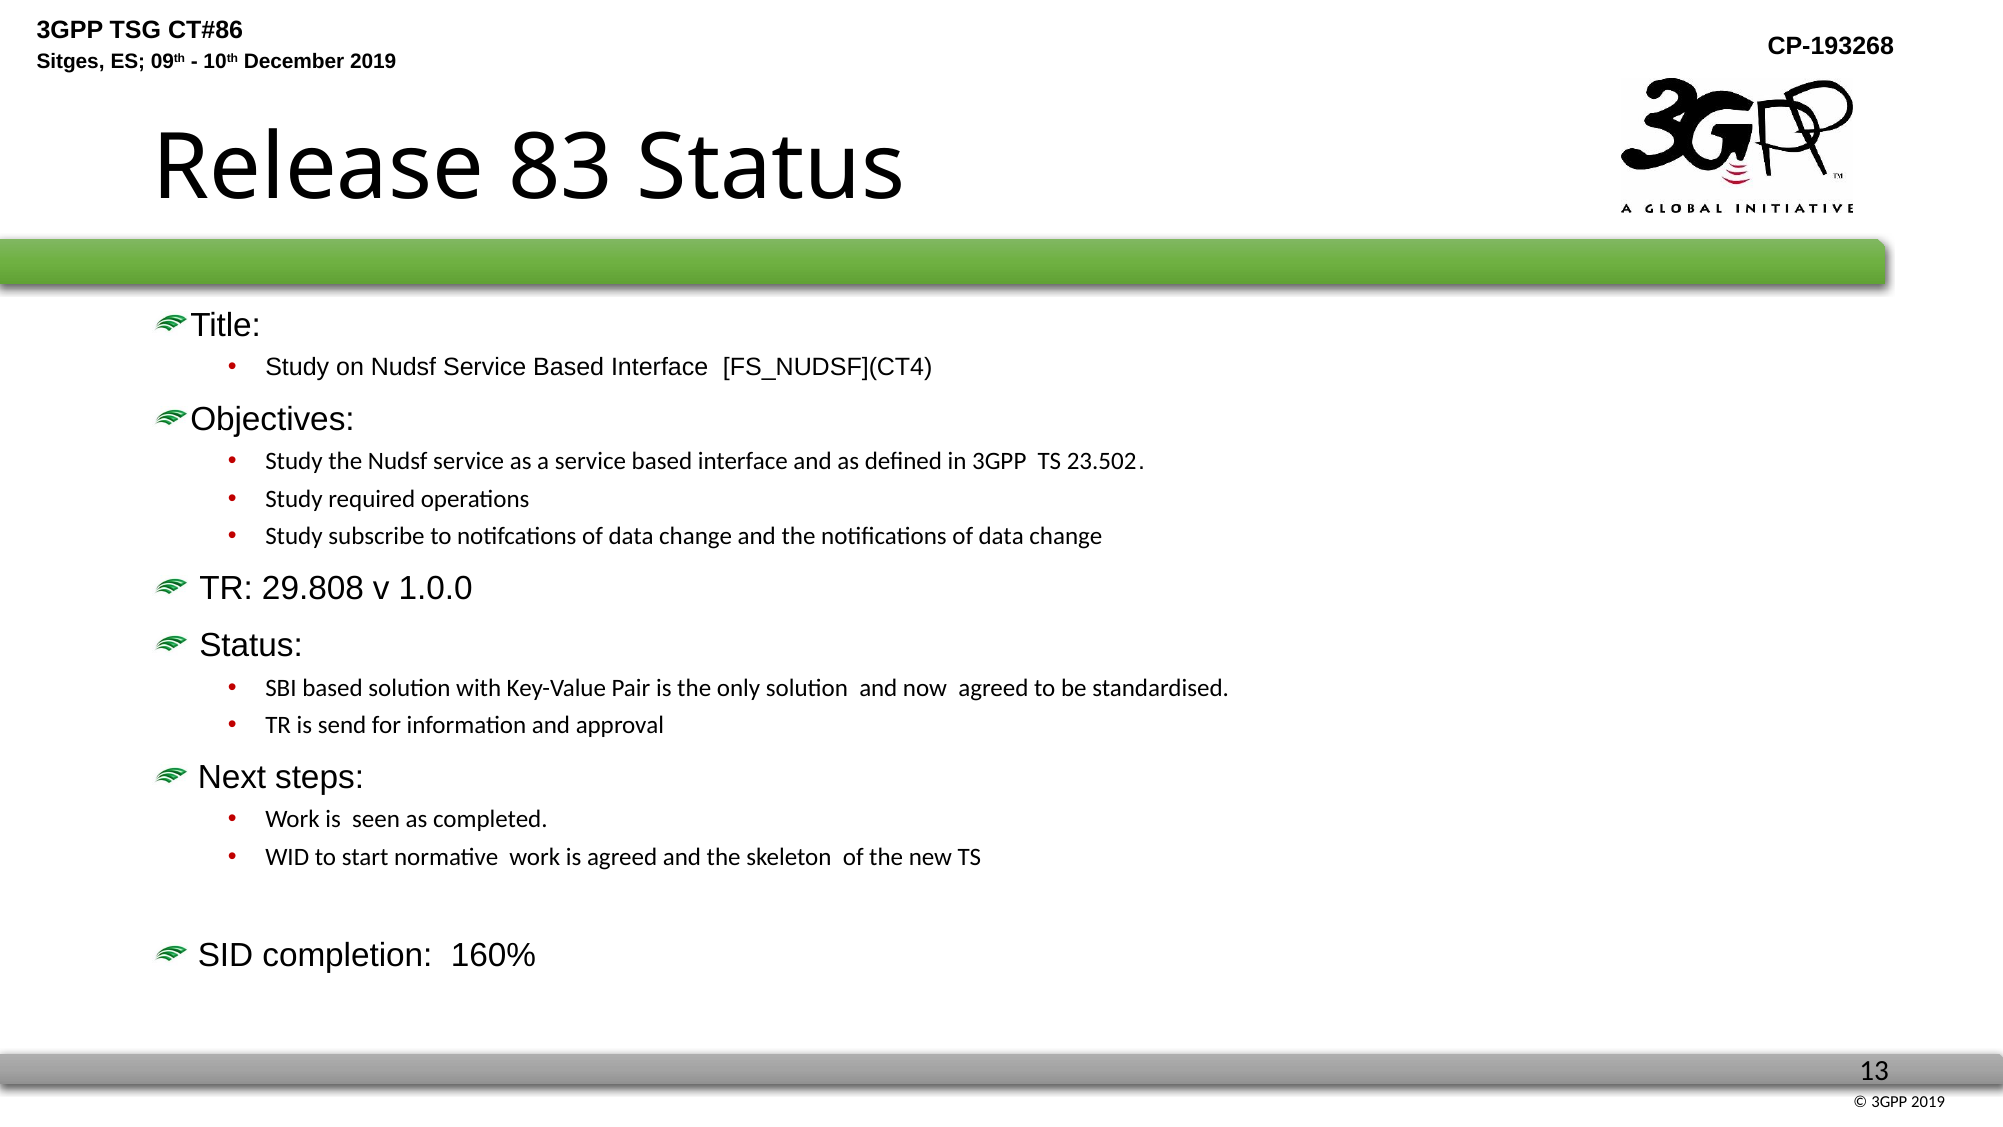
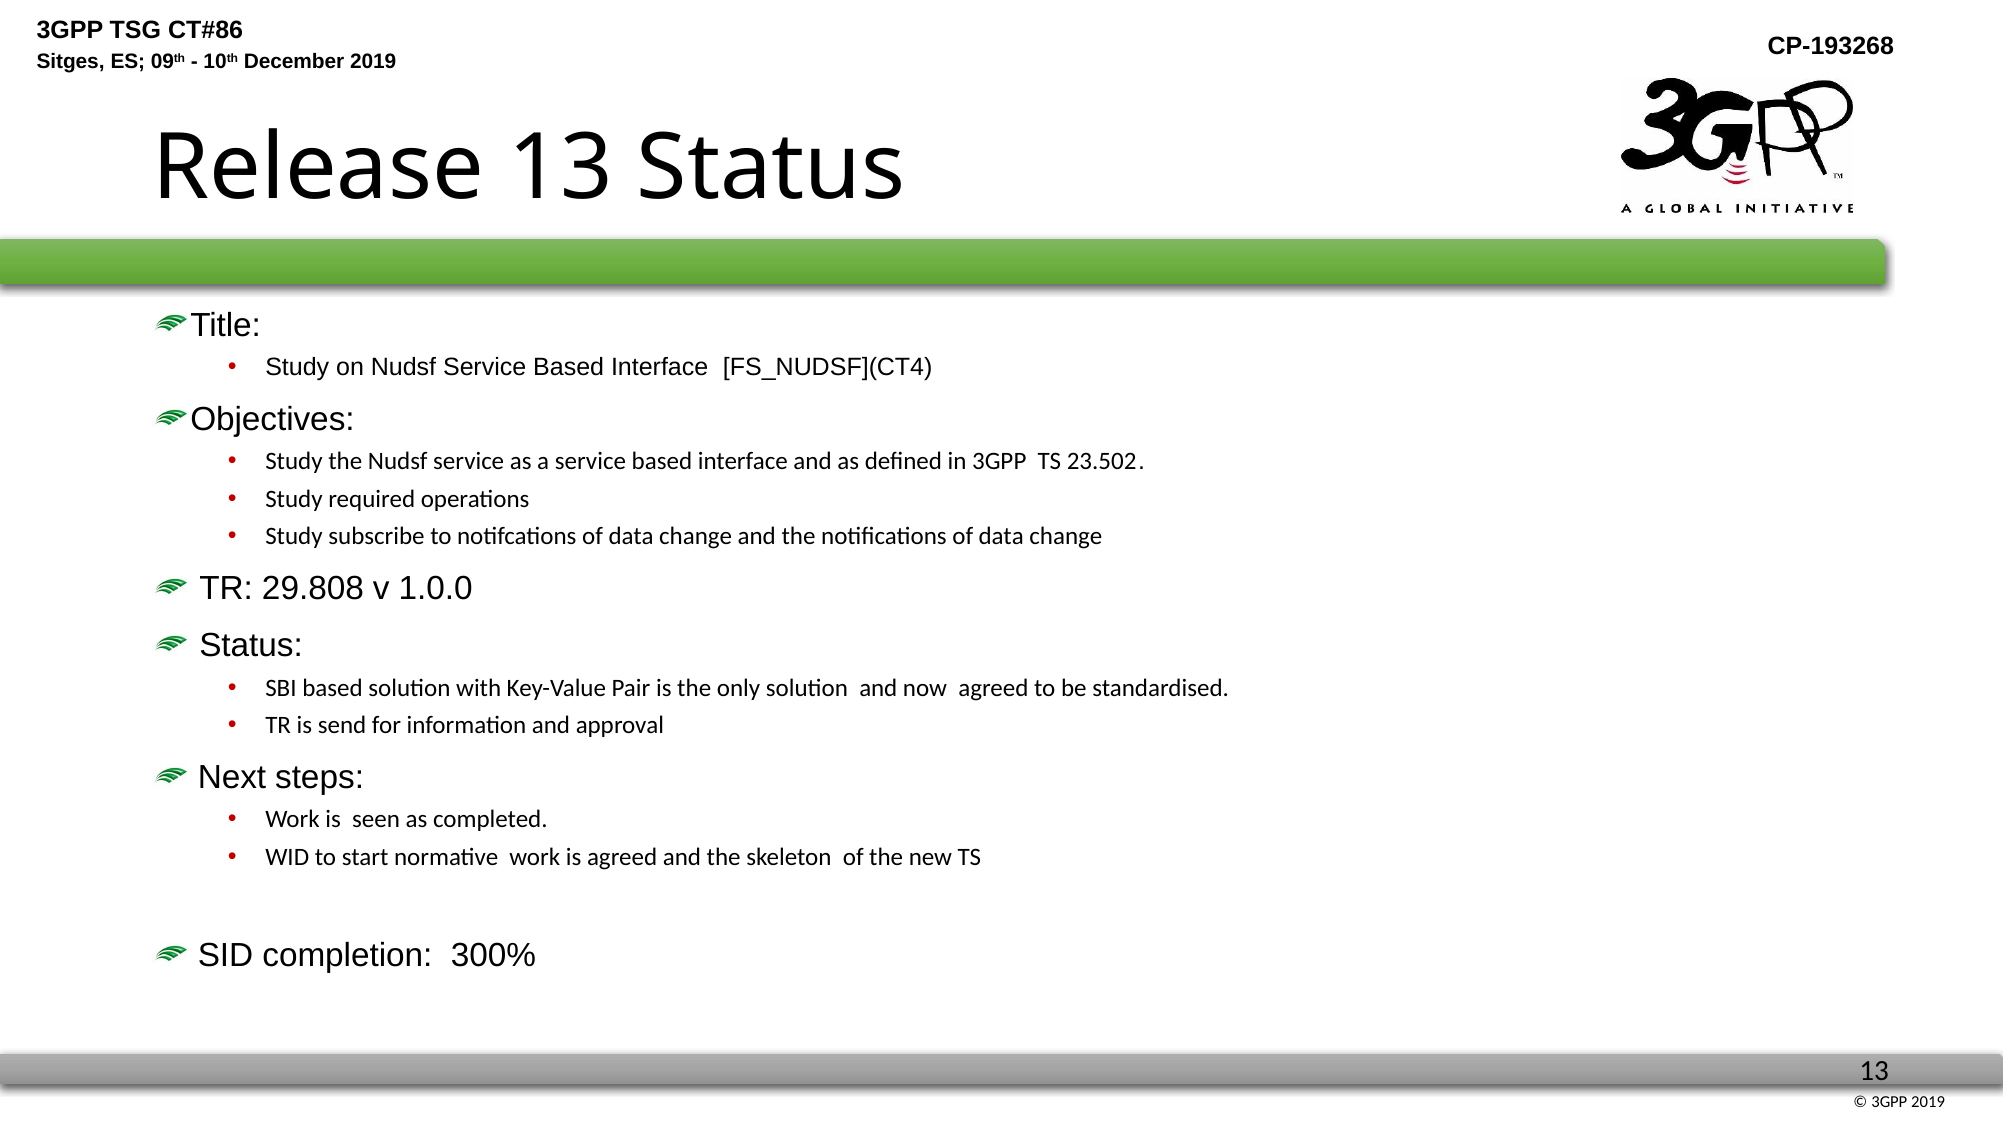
Release 83: 83 -> 13
160%: 160% -> 300%
